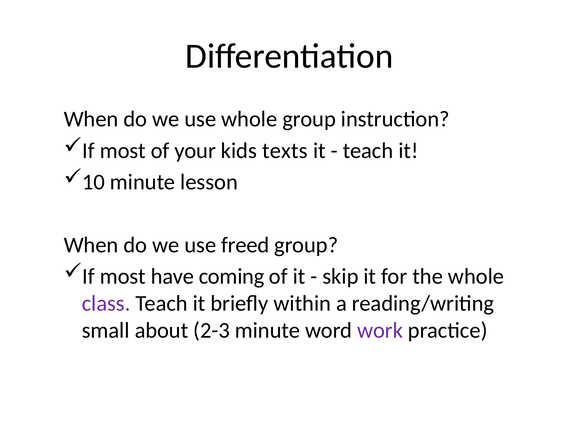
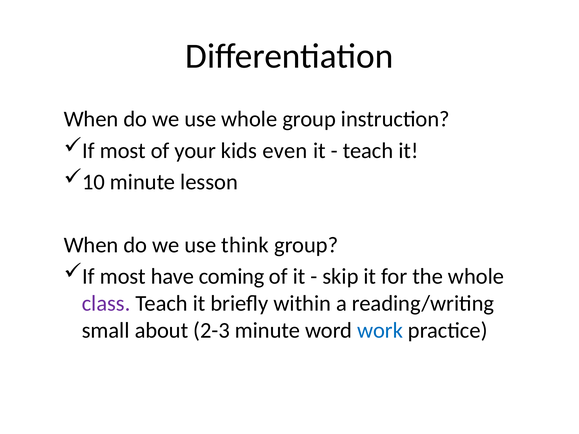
texts: texts -> even
freed: freed -> think
work colour: purple -> blue
